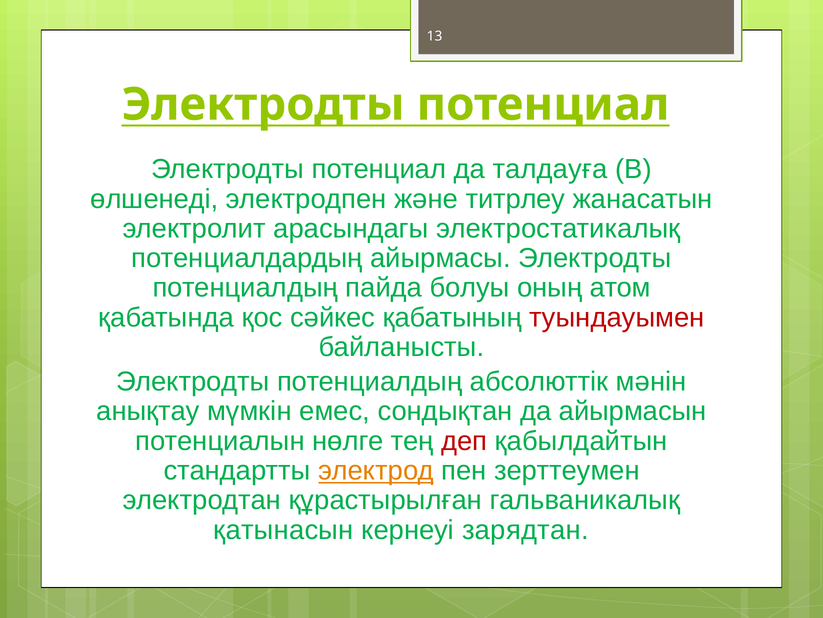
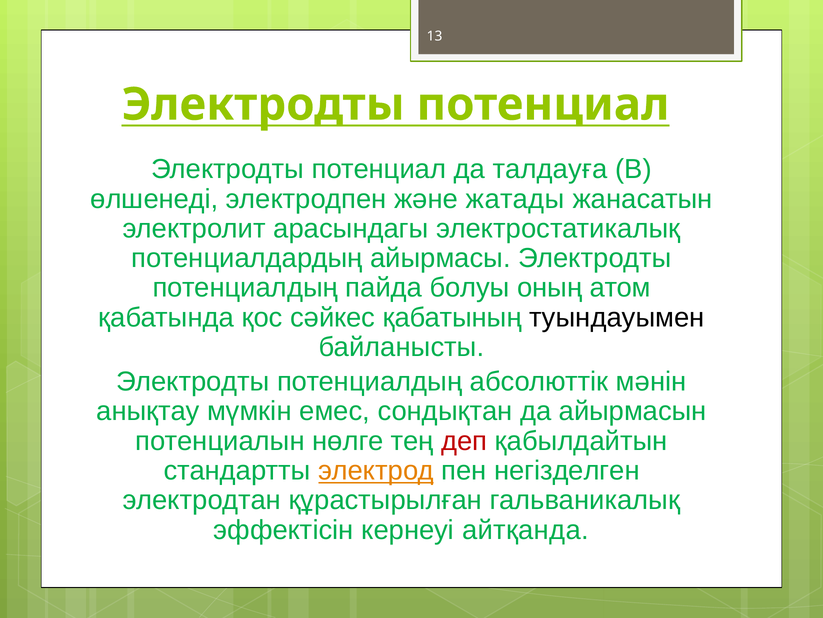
титрлеу: титрлеу -> жатады
туындауымен colour: red -> black
зерттеумен: зерттеумен -> негізделген
қатынасын: қатынасын -> эффектісін
зарядтан: зарядтан -> айтқанда
